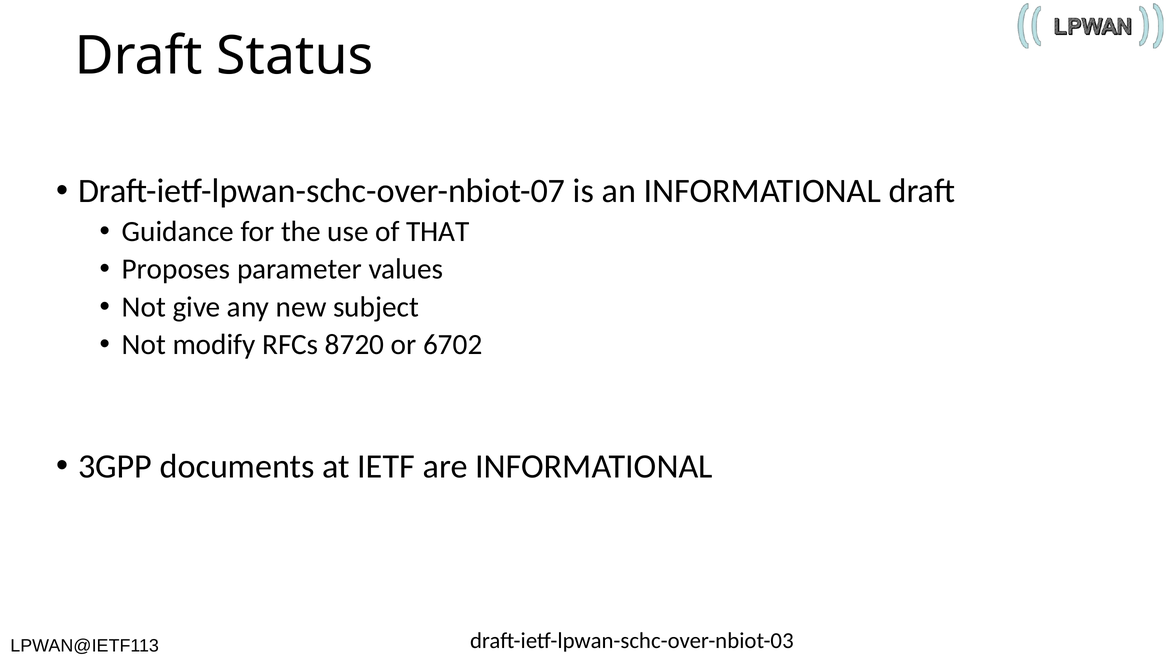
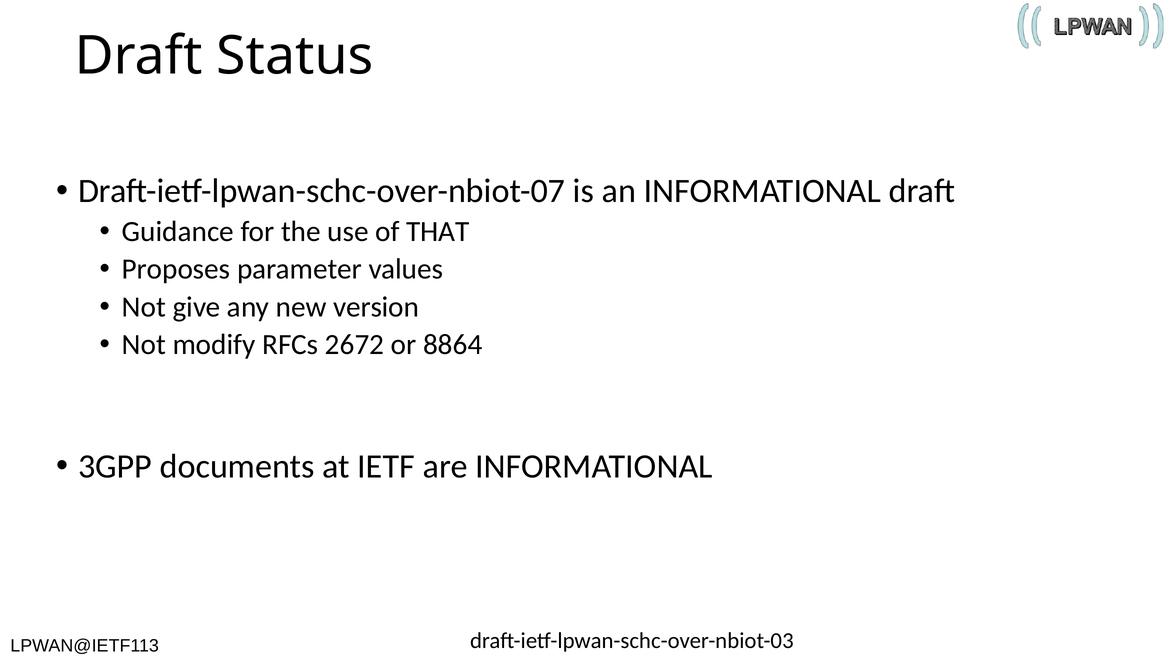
subject: subject -> version
8720: 8720 -> 2672
6702: 6702 -> 8864
